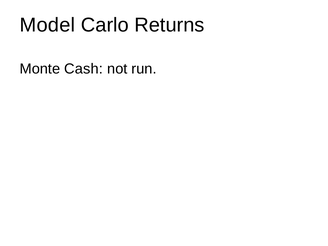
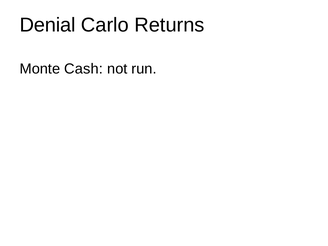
Model: Model -> Denial
